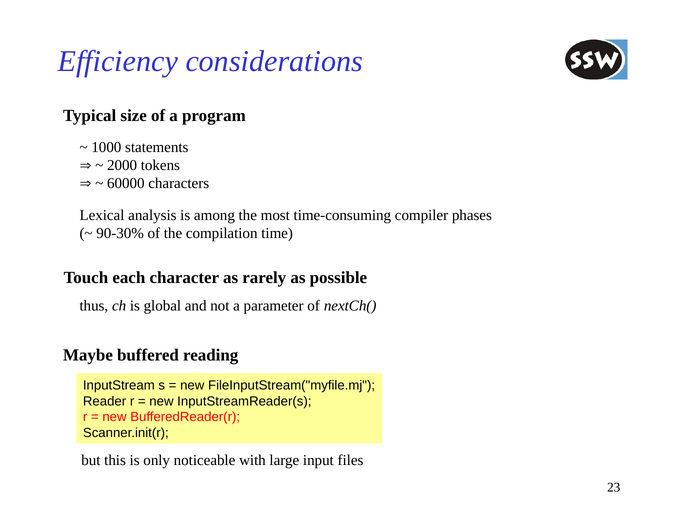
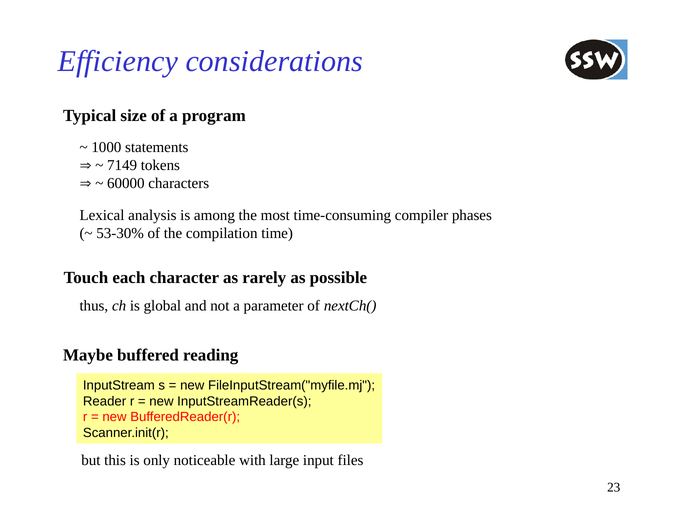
2000: 2000 -> 7149
90-30%: 90-30% -> 53-30%
